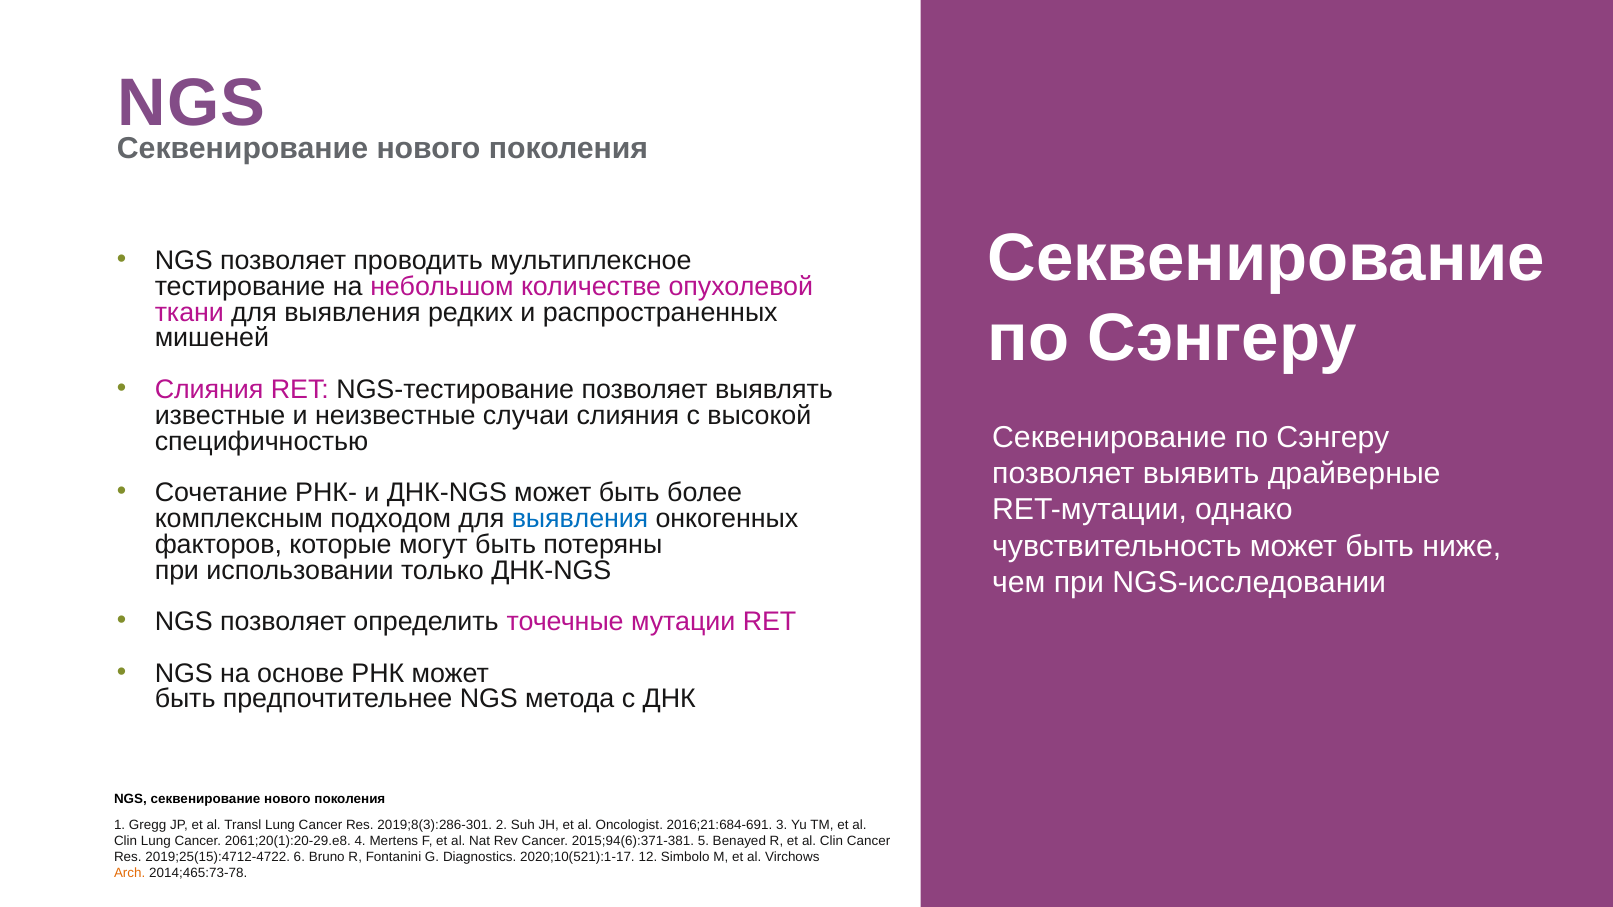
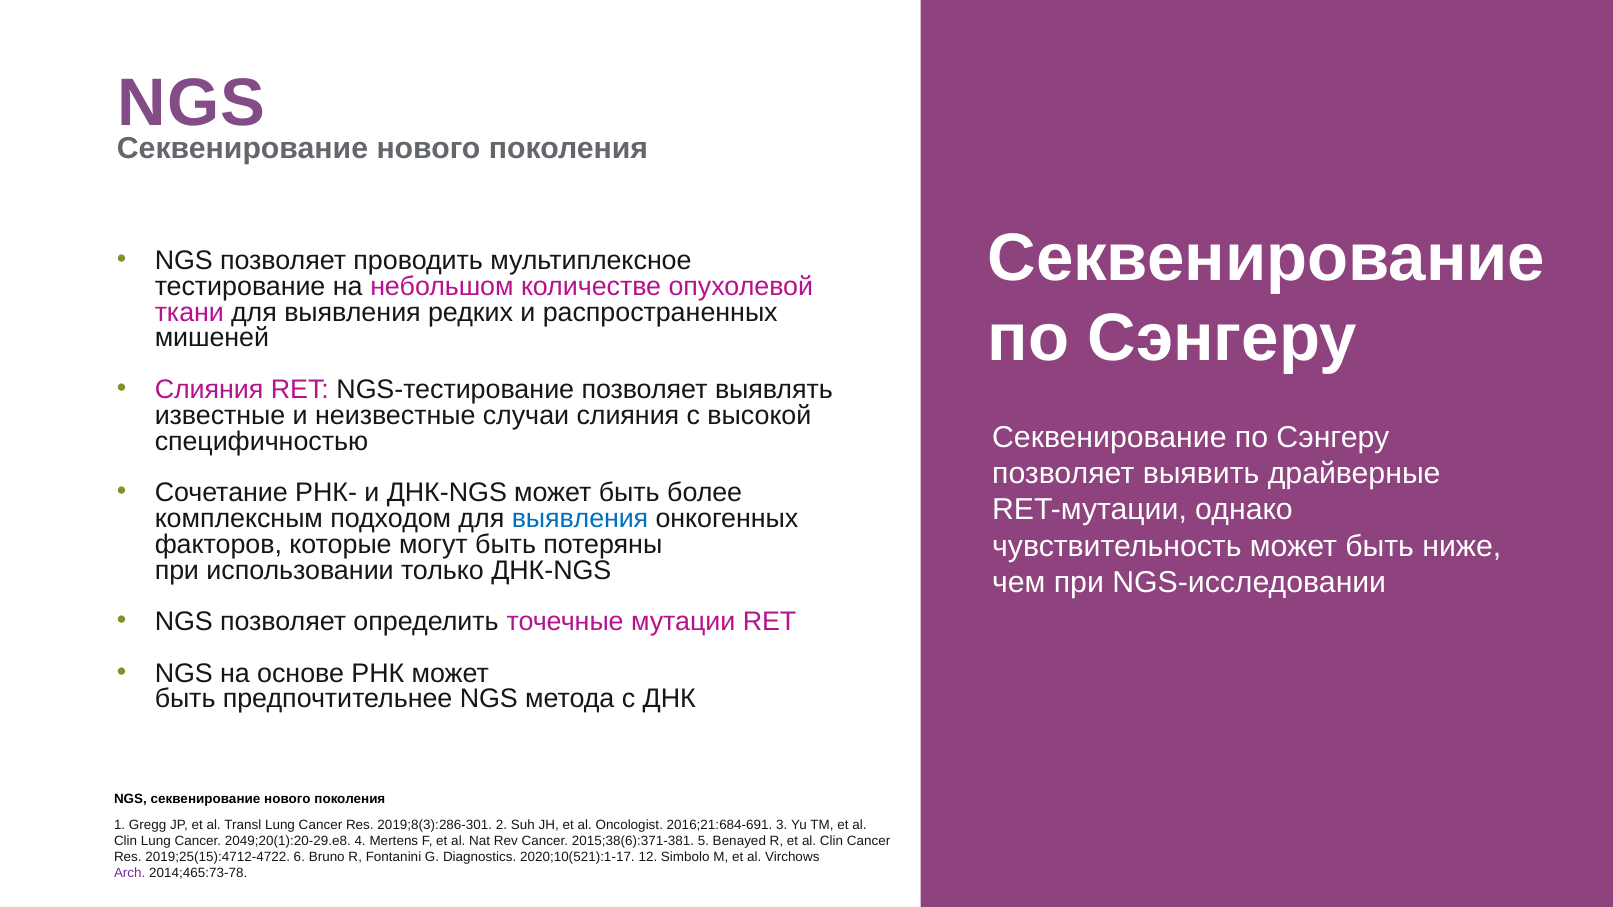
2061;20(1):20-29.e8: 2061;20(1):20-29.e8 -> 2049;20(1):20-29.e8
2015;94(6):371-381: 2015;94(6):371-381 -> 2015;38(6):371-381
Arch colour: orange -> purple
